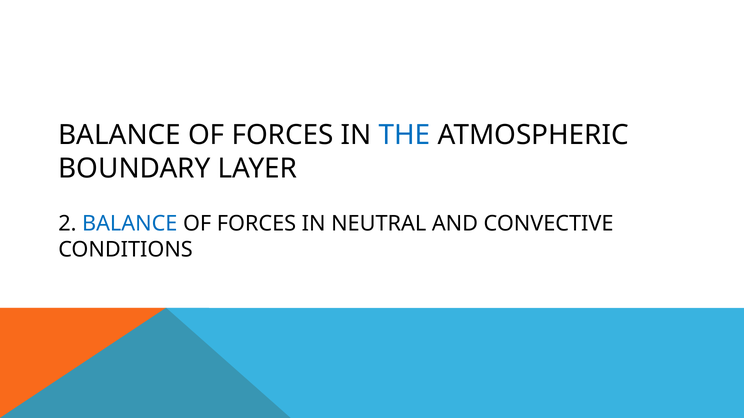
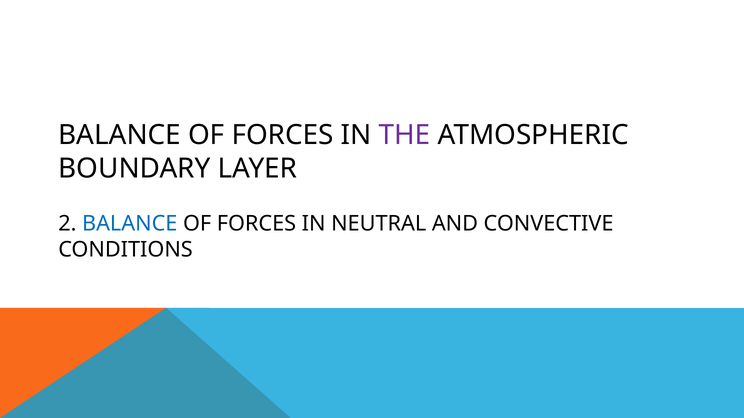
THE colour: blue -> purple
